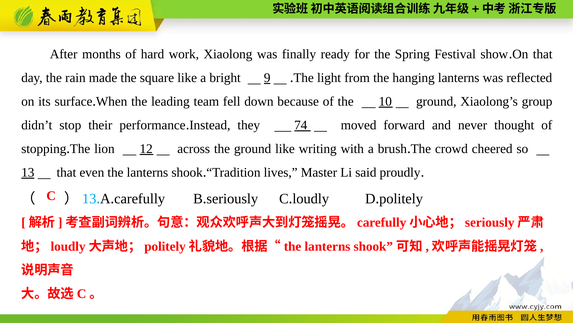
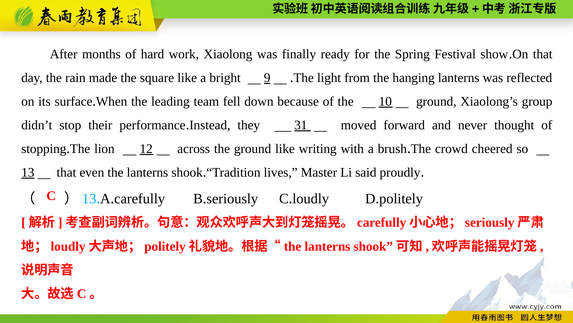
74: 74 -> 31
